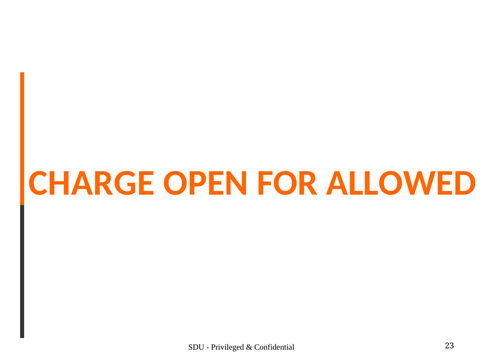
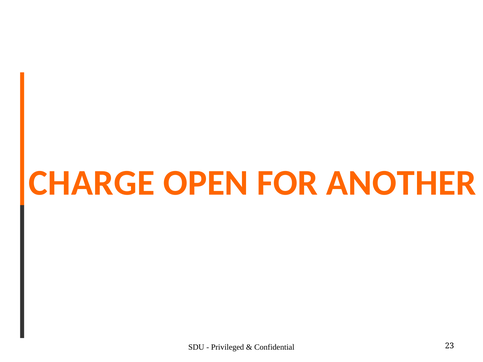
ALLOWED: ALLOWED -> ANOTHER
